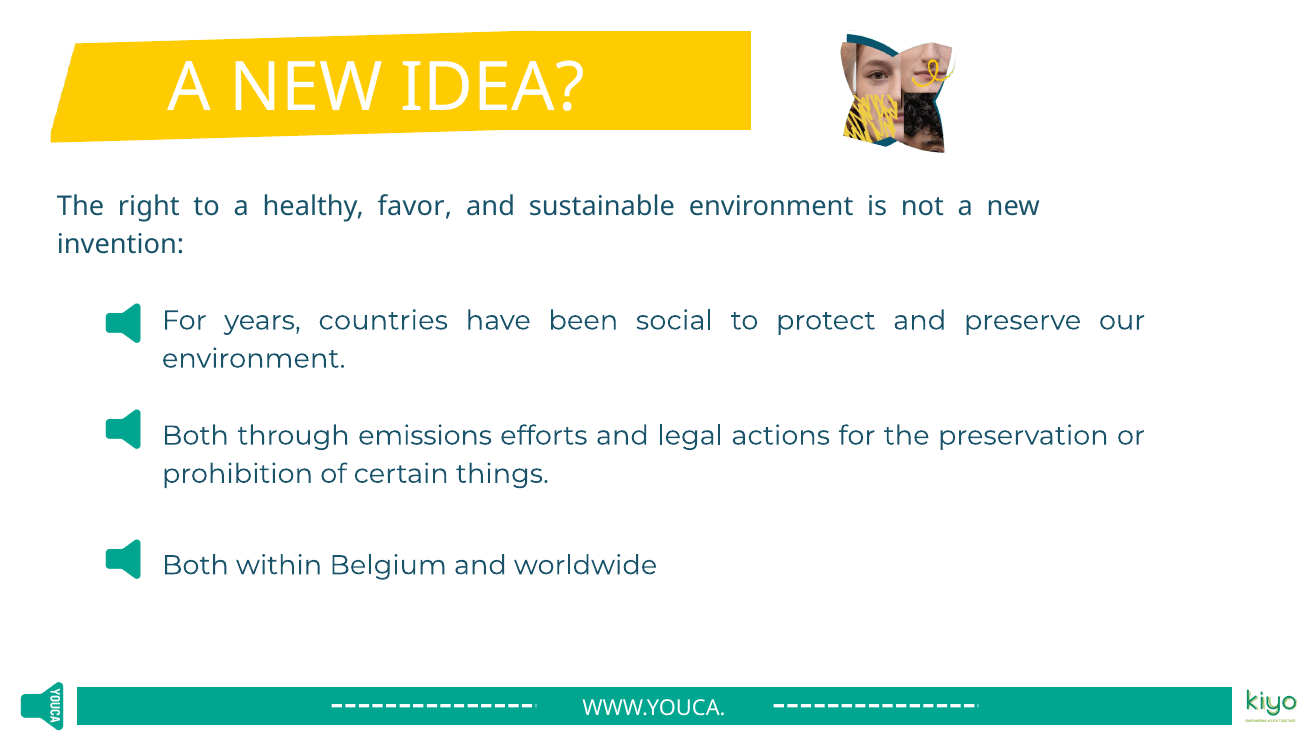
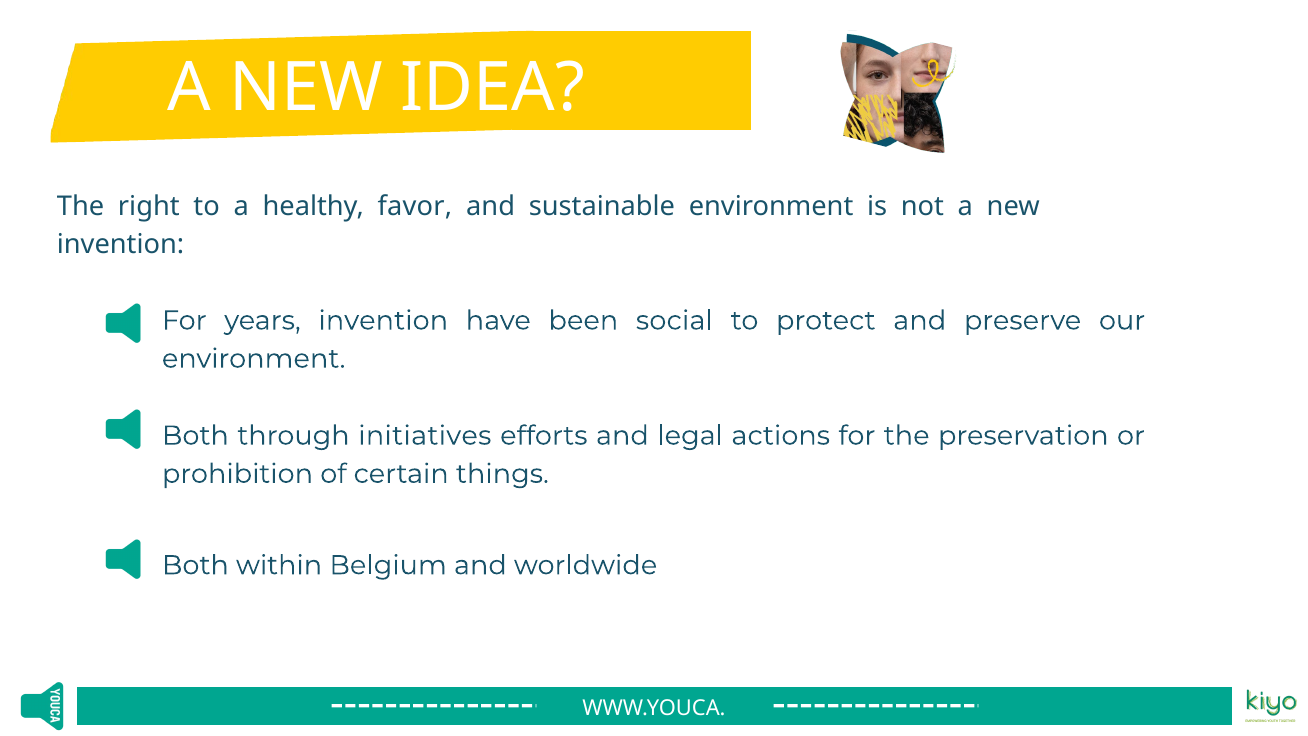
years countries: countries -> invention
emissions: emissions -> initiatives
